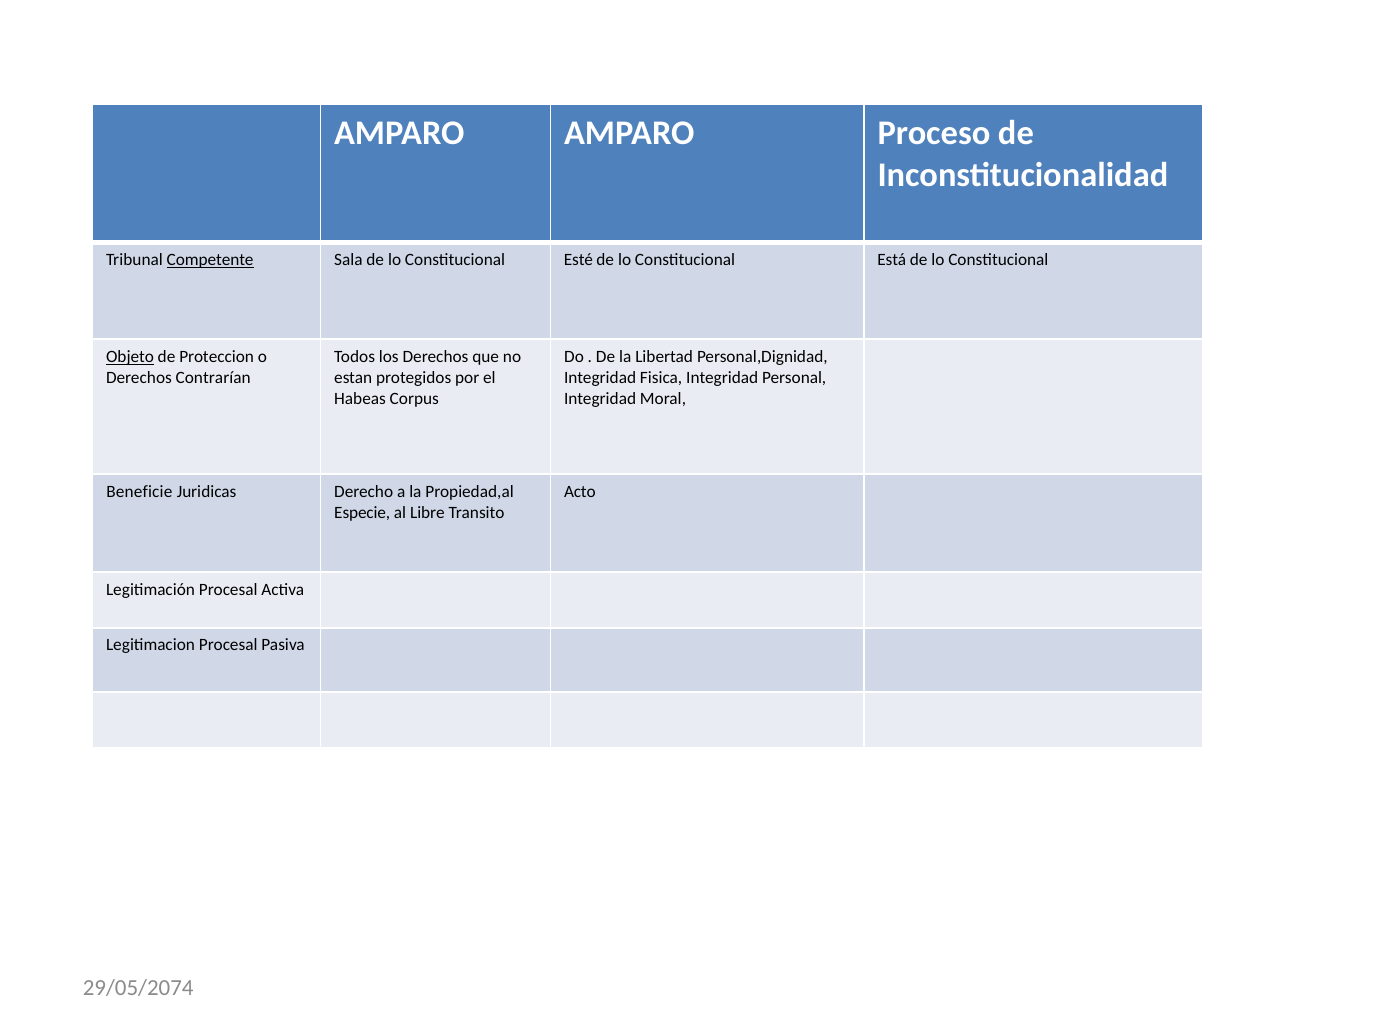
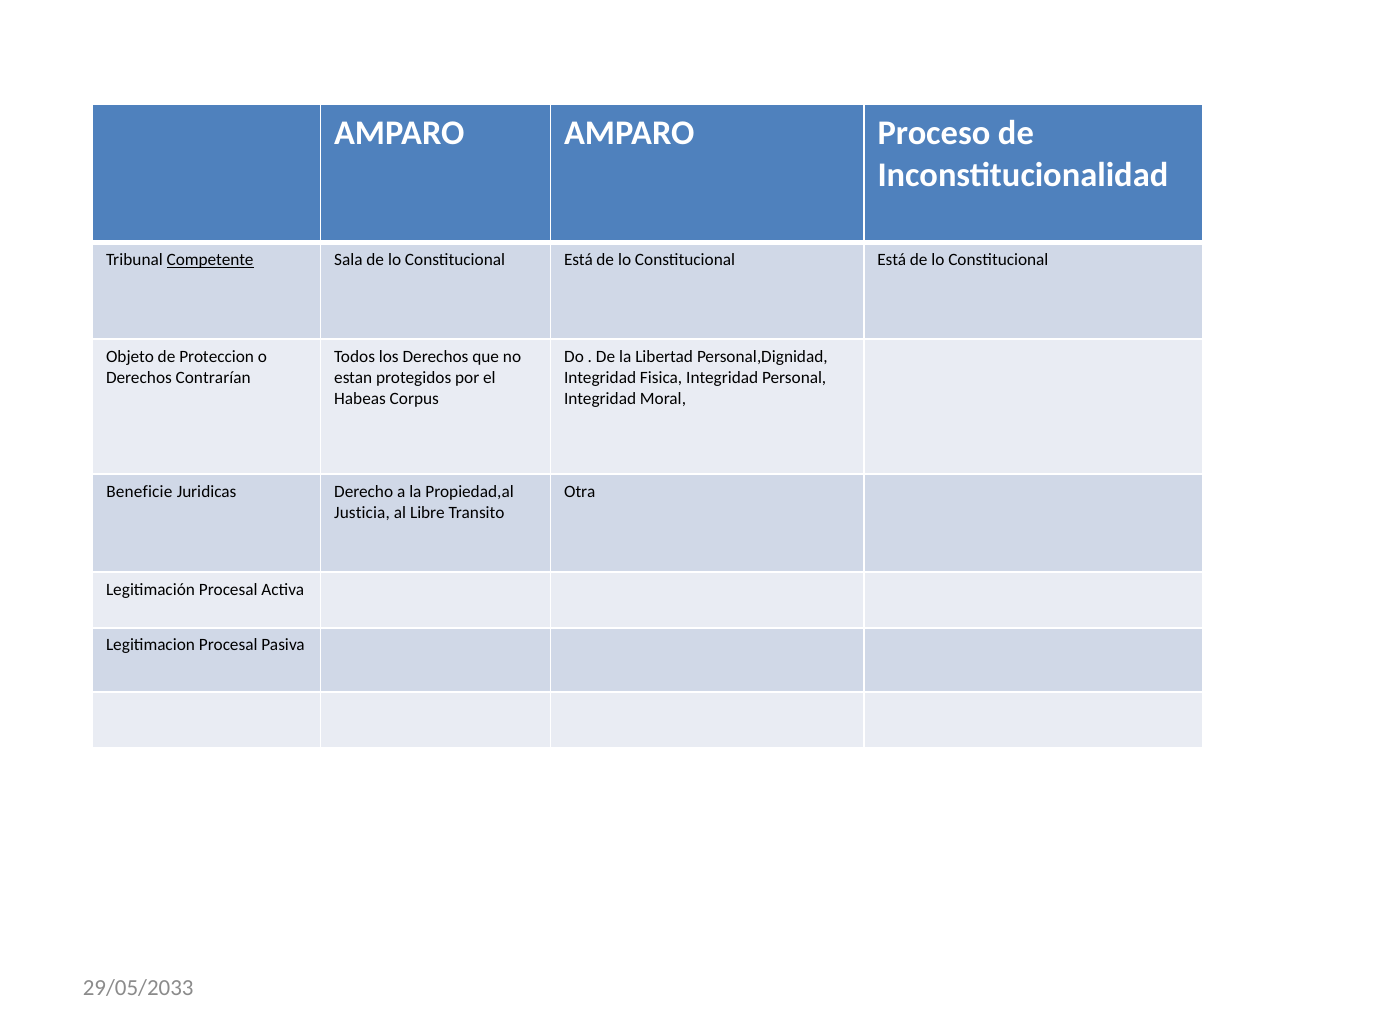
Esté at (578, 260): Esté -> Está
Objeto underline: present -> none
Acto: Acto -> Otra
Especie: Especie -> Justicia
29/05/2074: 29/05/2074 -> 29/05/2033
